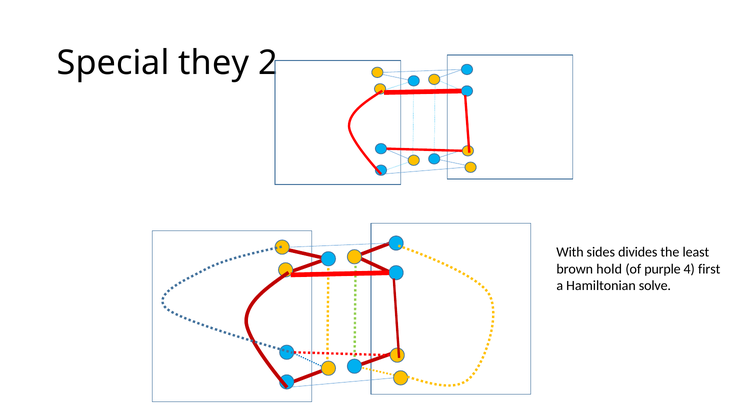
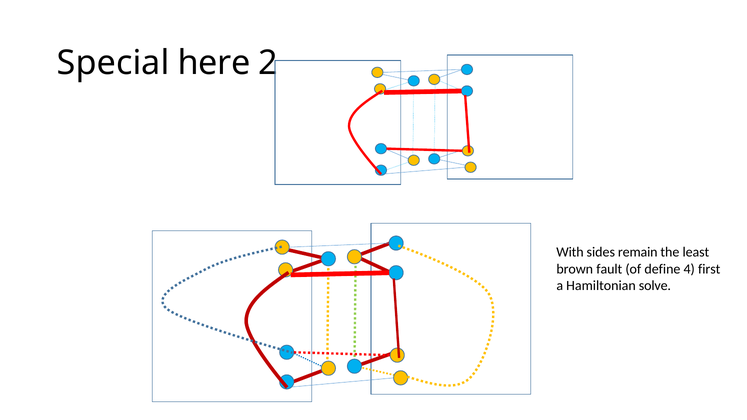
they: they -> here
divides: divides -> remain
hold: hold -> fault
purple: purple -> define
